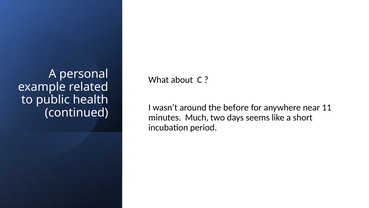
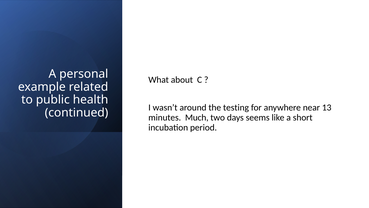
before: before -> testing
11: 11 -> 13
